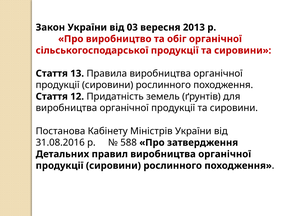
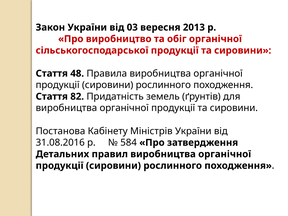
13: 13 -> 48
12: 12 -> 82
588: 588 -> 584
